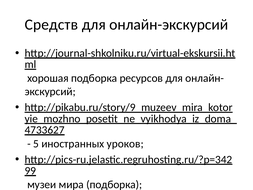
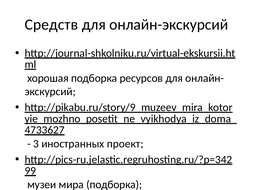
5: 5 -> 3
уроков: уроков -> проект
